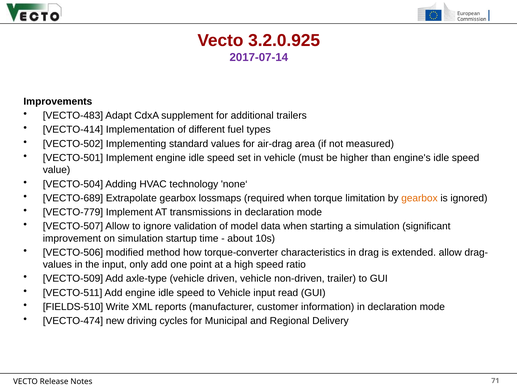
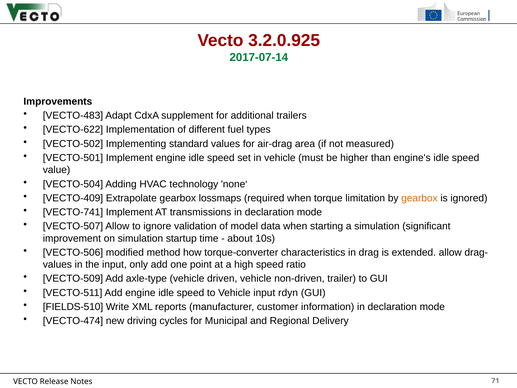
2017-07-14 colour: purple -> green
VECTO-414: VECTO-414 -> VECTO-622
VECTO-689: VECTO-689 -> VECTO-409
VECTO-779: VECTO-779 -> VECTO-741
read: read -> rdyn
